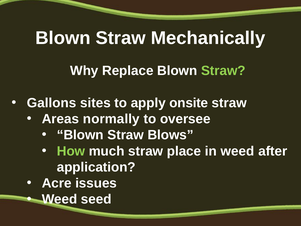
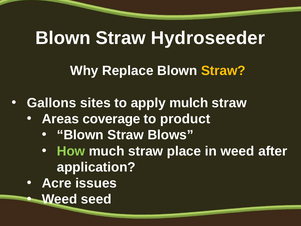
Mechanically: Mechanically -> Hydroseeder
Straw at (223, 71) colour: light green -> yellow
onsite: onsite -> mulch
normally: normally -> coverage
oversee: oversee -> product
